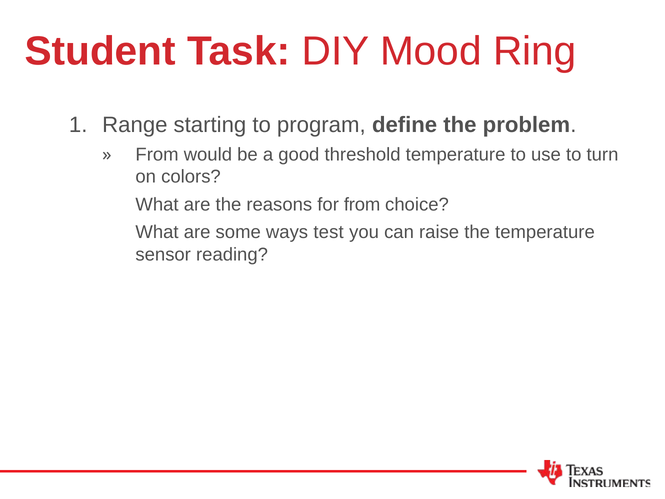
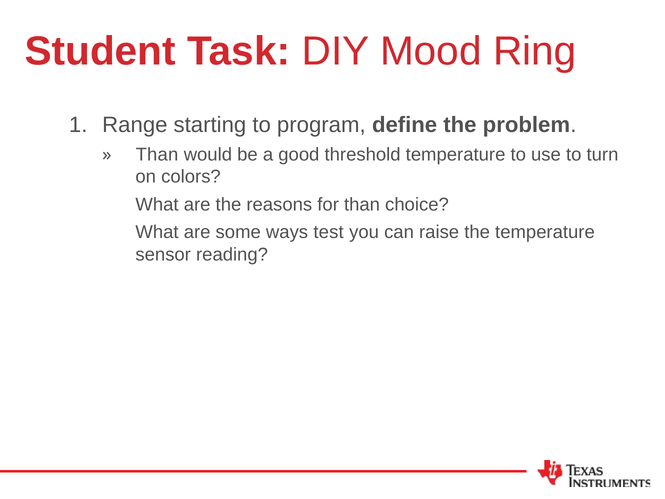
From at (157, 155): From -> Than
for from: from -> than
